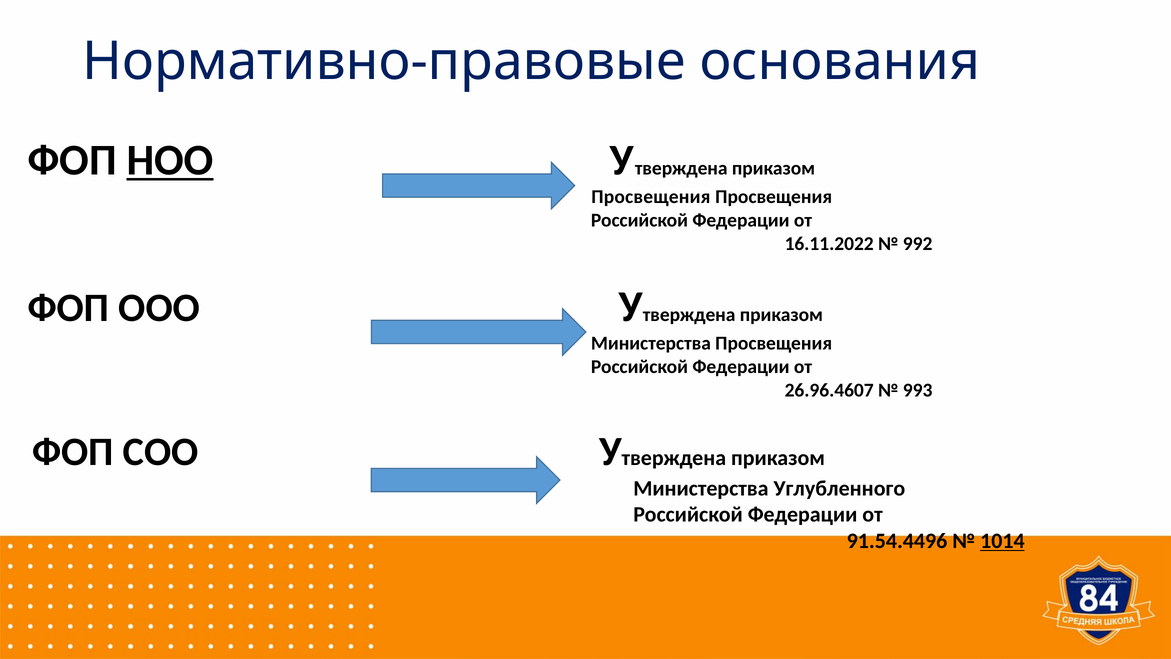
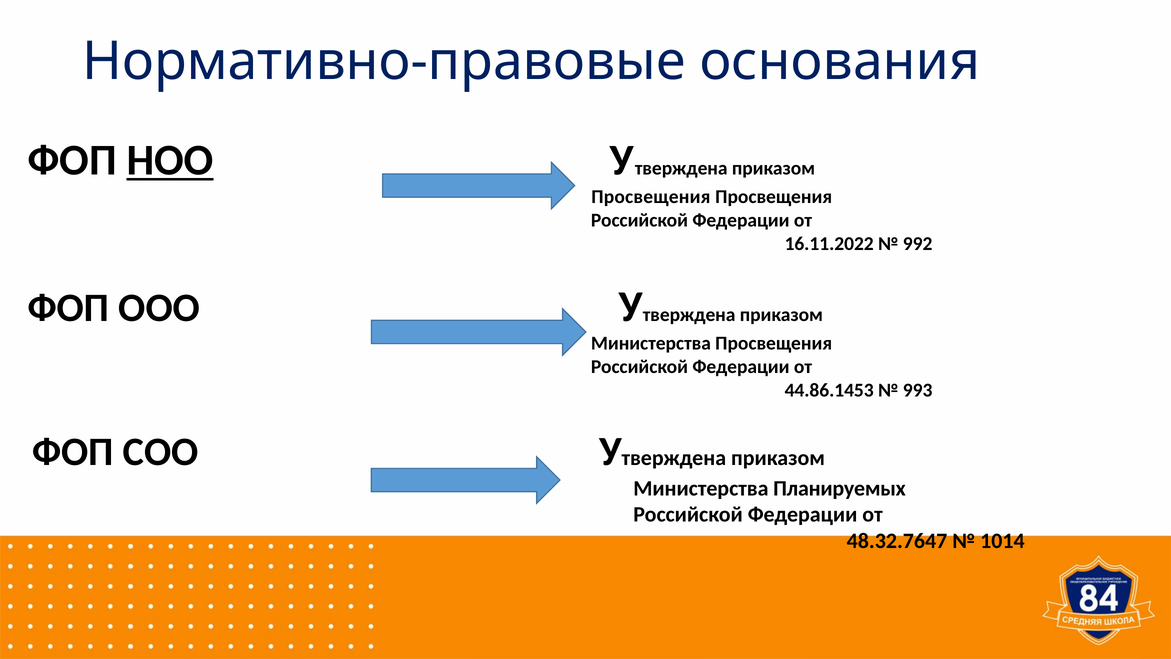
26.96.4607: 26.96.4607 -> 44.86.1453
Углубленного: Углубленного -> Планируемых
91.54.4496: 91.54.4496 -> 48.32.7647
1014 underline: present -> none
